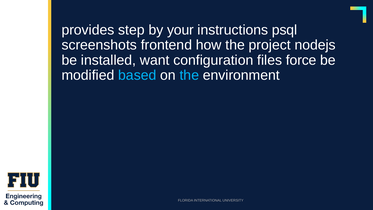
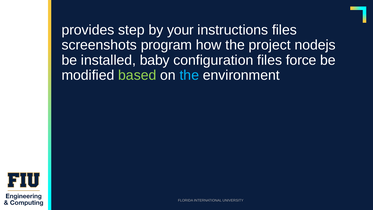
instructions psql: psql -> files
frontend: frontend -> program
want: want -> baby
based colour: light blue -> light green
